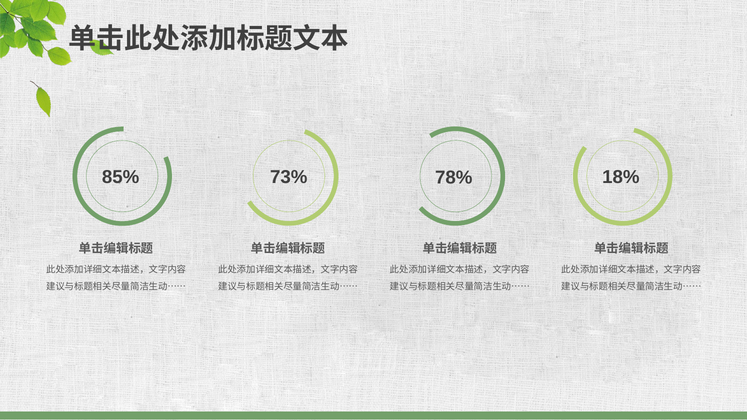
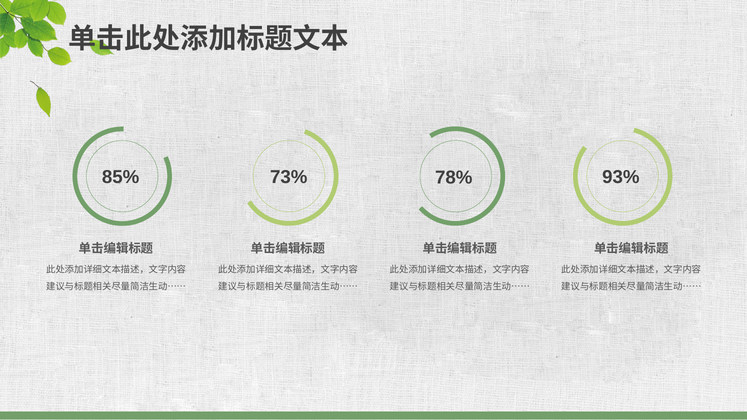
18%: 18% -> 93%
